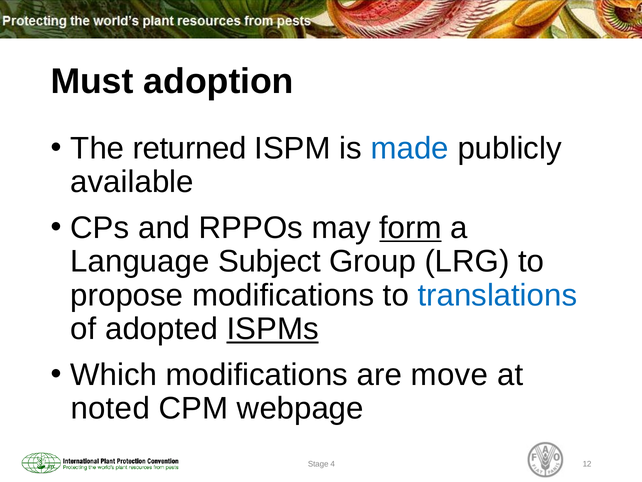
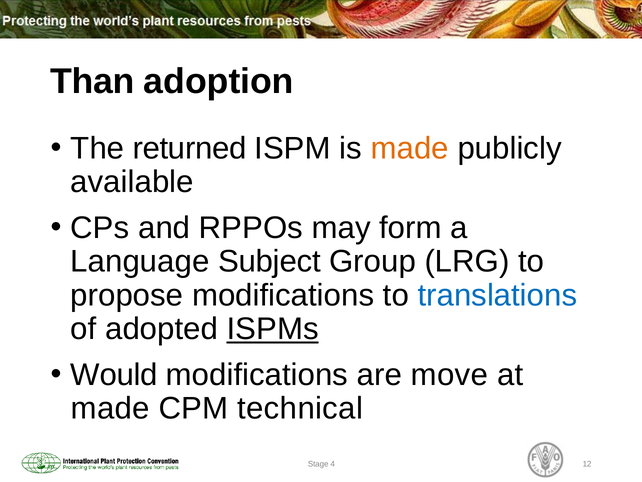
Must: Must -> Than
made at (410, 148) colour: blue -> orange
form underline: present -> none
Which: Which -> Would
noted at (110, 408): noted -> made
webpage: webpage -> technical
